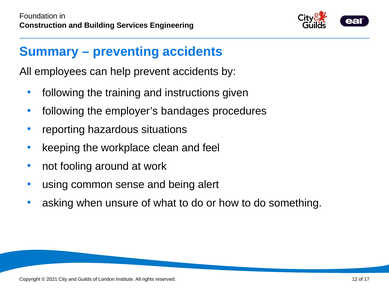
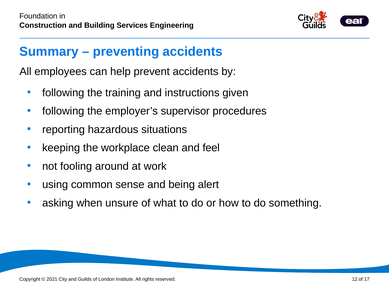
bandages: bandages -> supervisor
